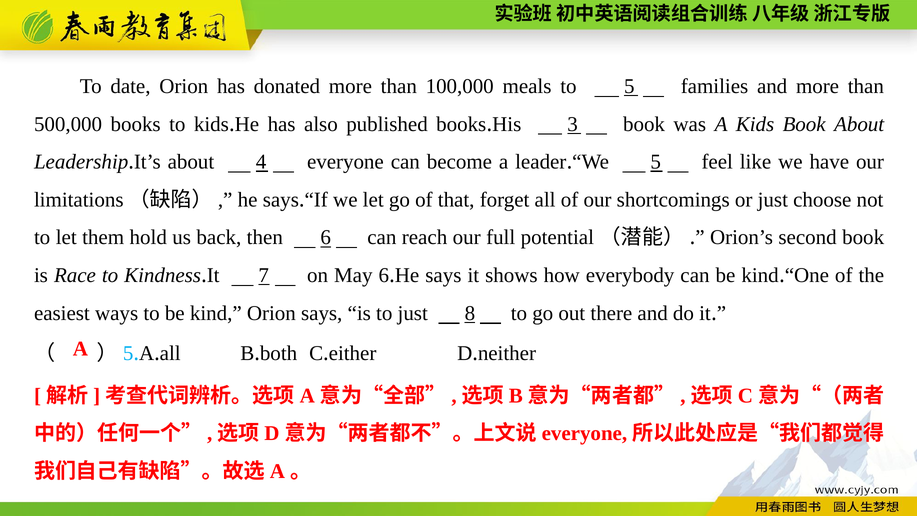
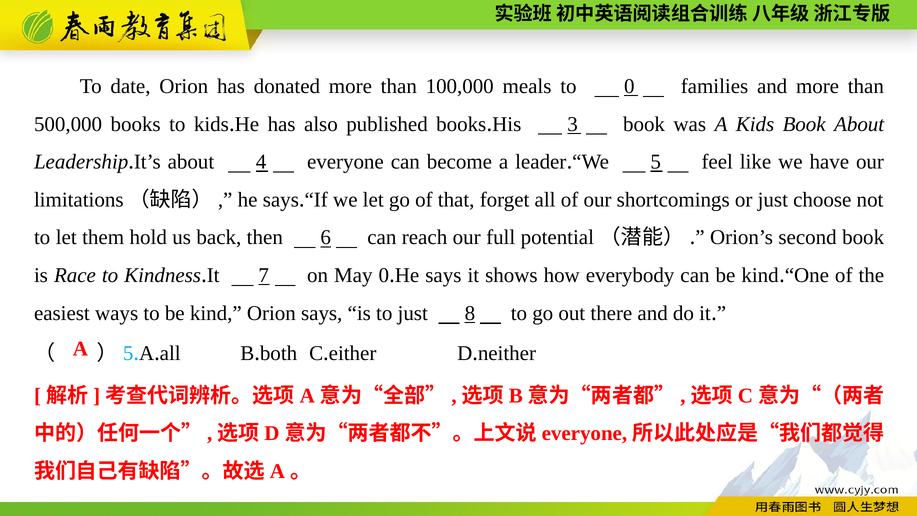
to 5: 5 -> 0
May 6: 6 -> 0
